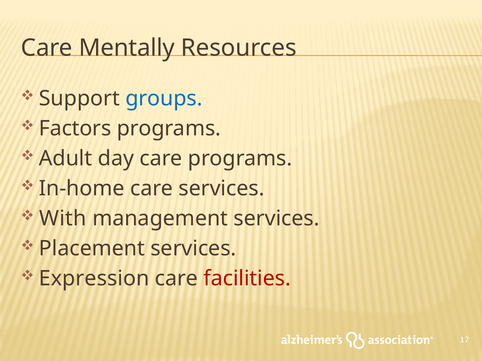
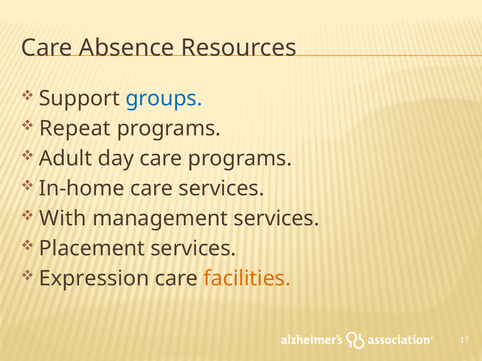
Mentally: Mentally -> Absence
Factors: Factors -> Repeat
facilities colour: red -> orange
